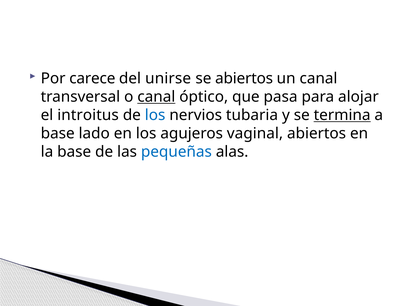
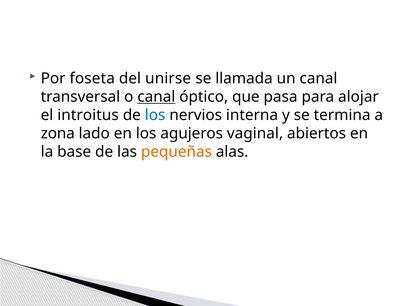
carece: carece -> foseta
se abiertos: abiertos -> llamada
tubaria: tubaria -> interna
termina underline: present -> none
base at (58, 133): base -> zona
pequeñas colour: blue -> orange
